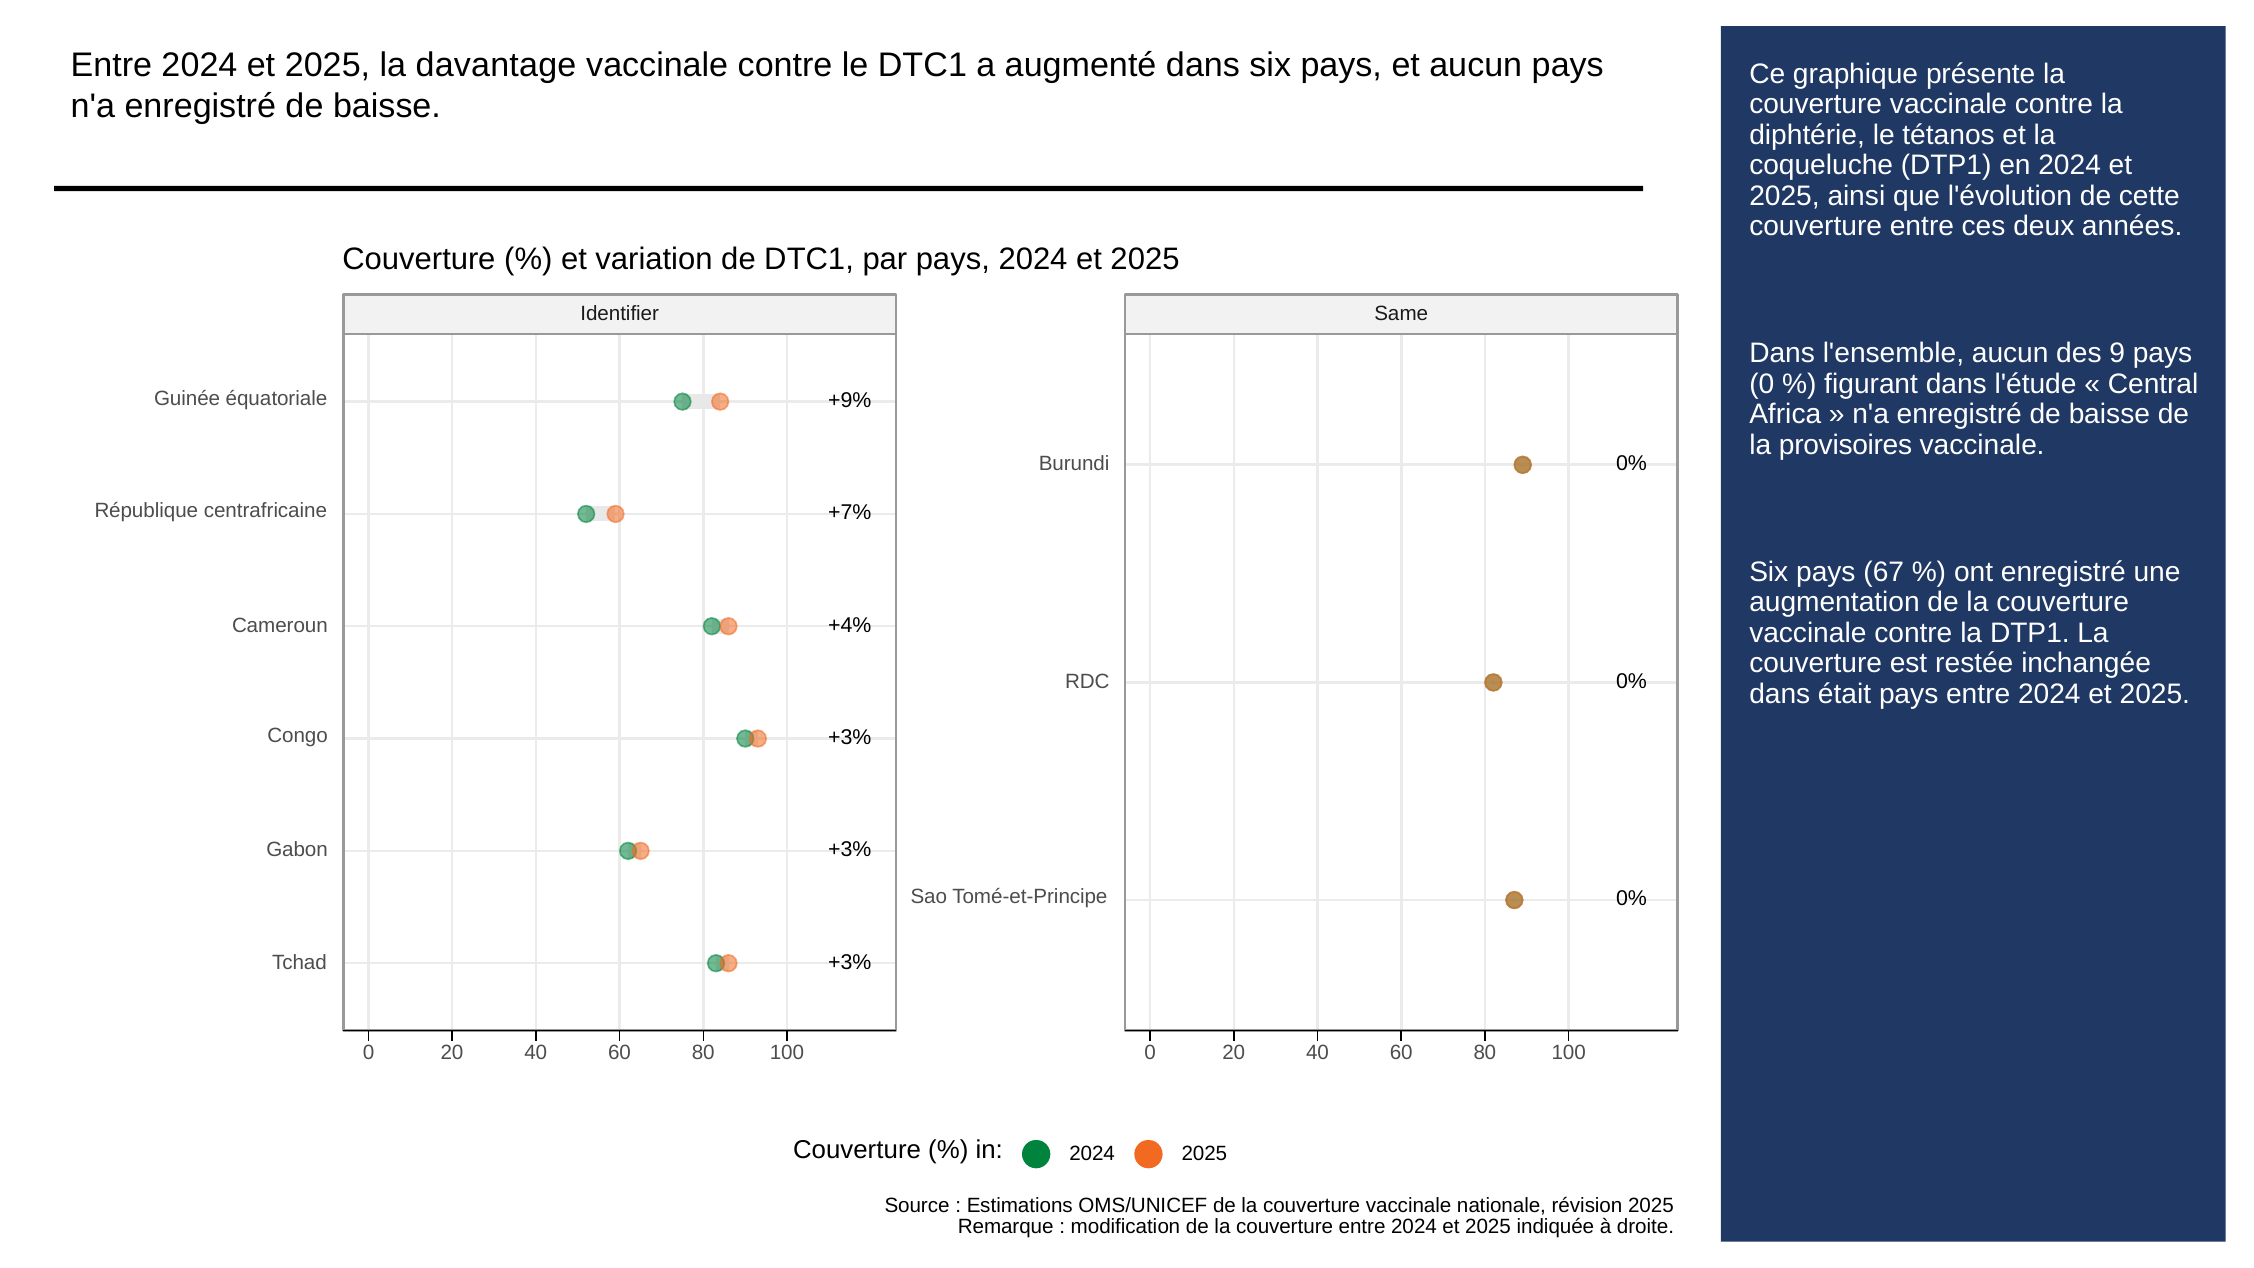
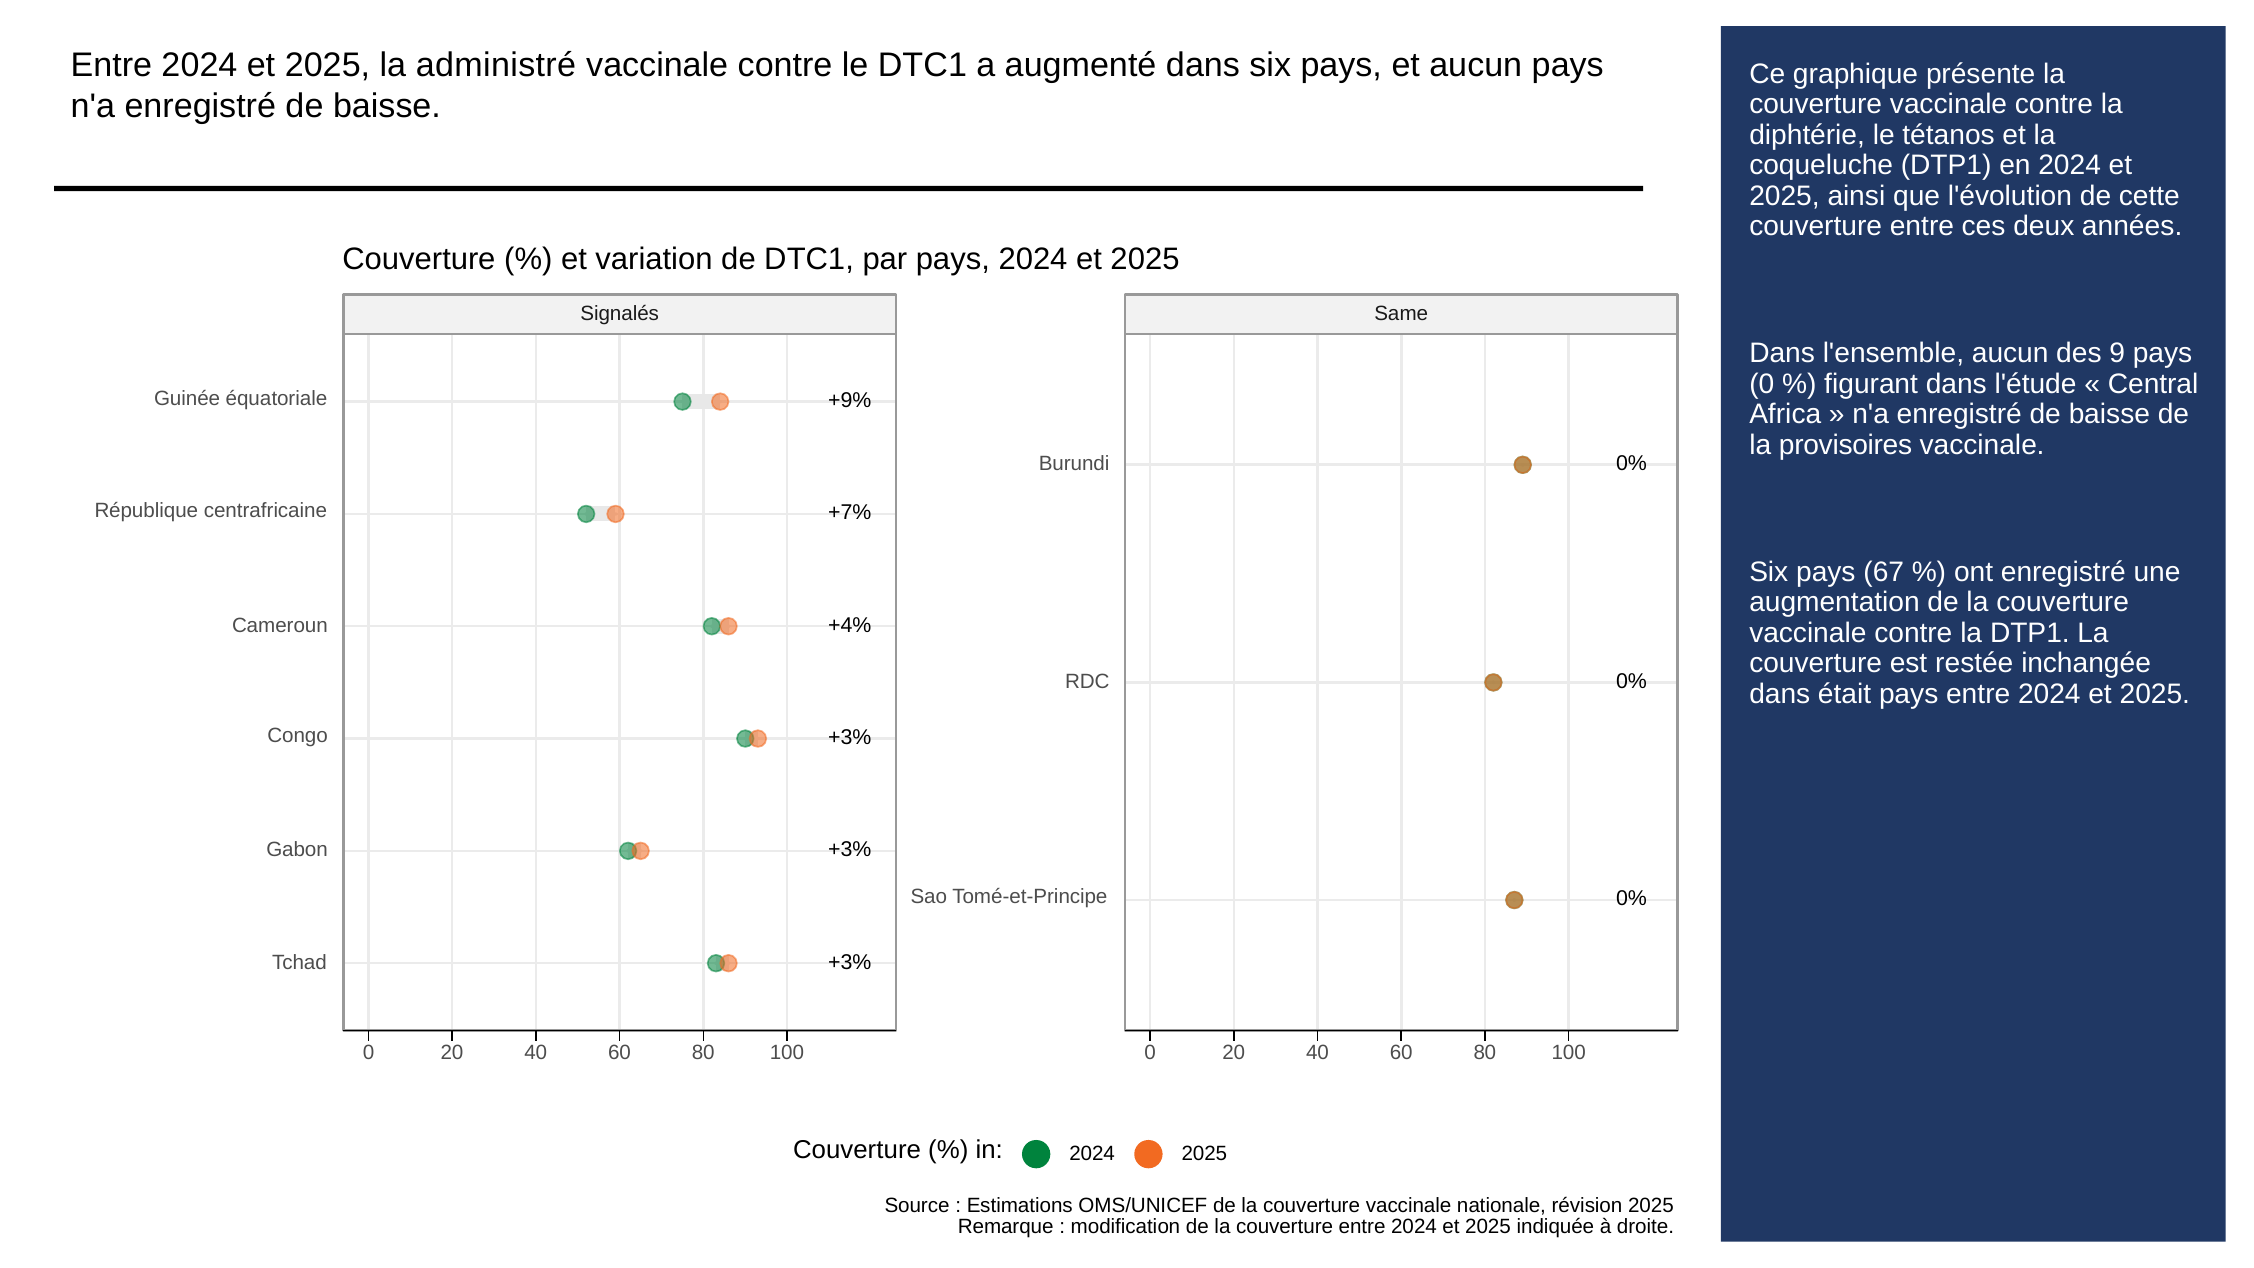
davantage: davantage -> administré
Identifier: Identifier -> Signalés
